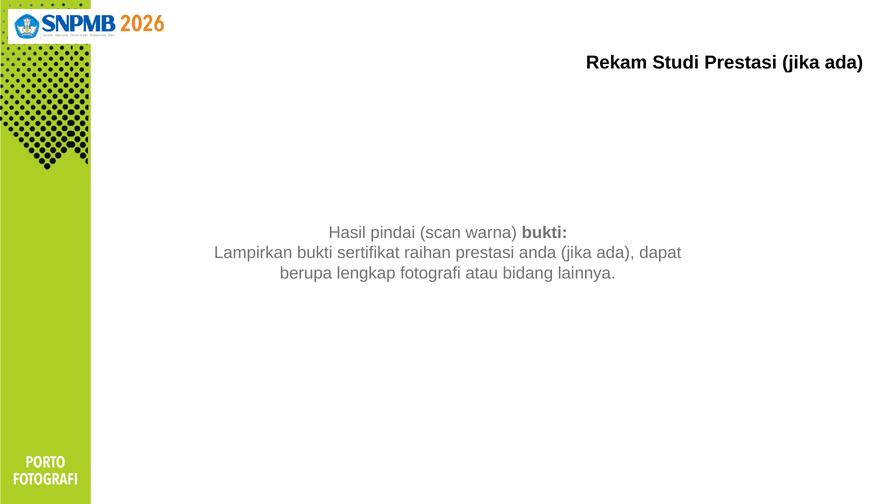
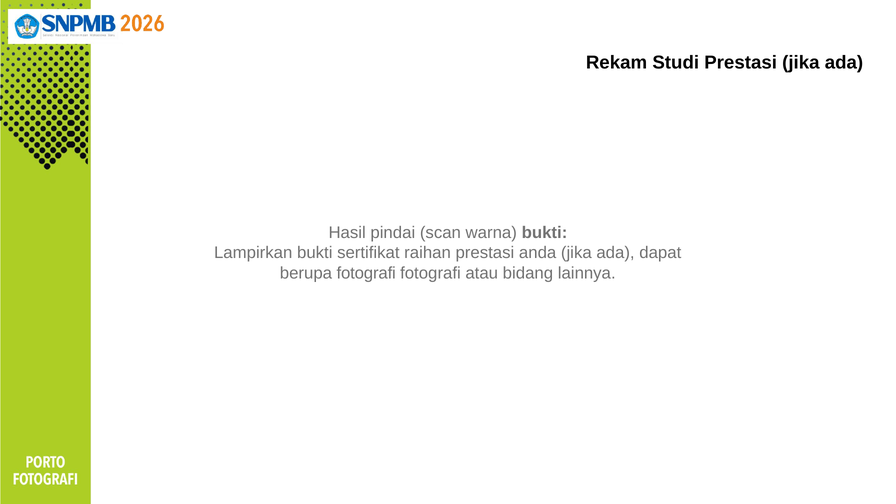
berupa lengkap: lengkap -> fotografi
